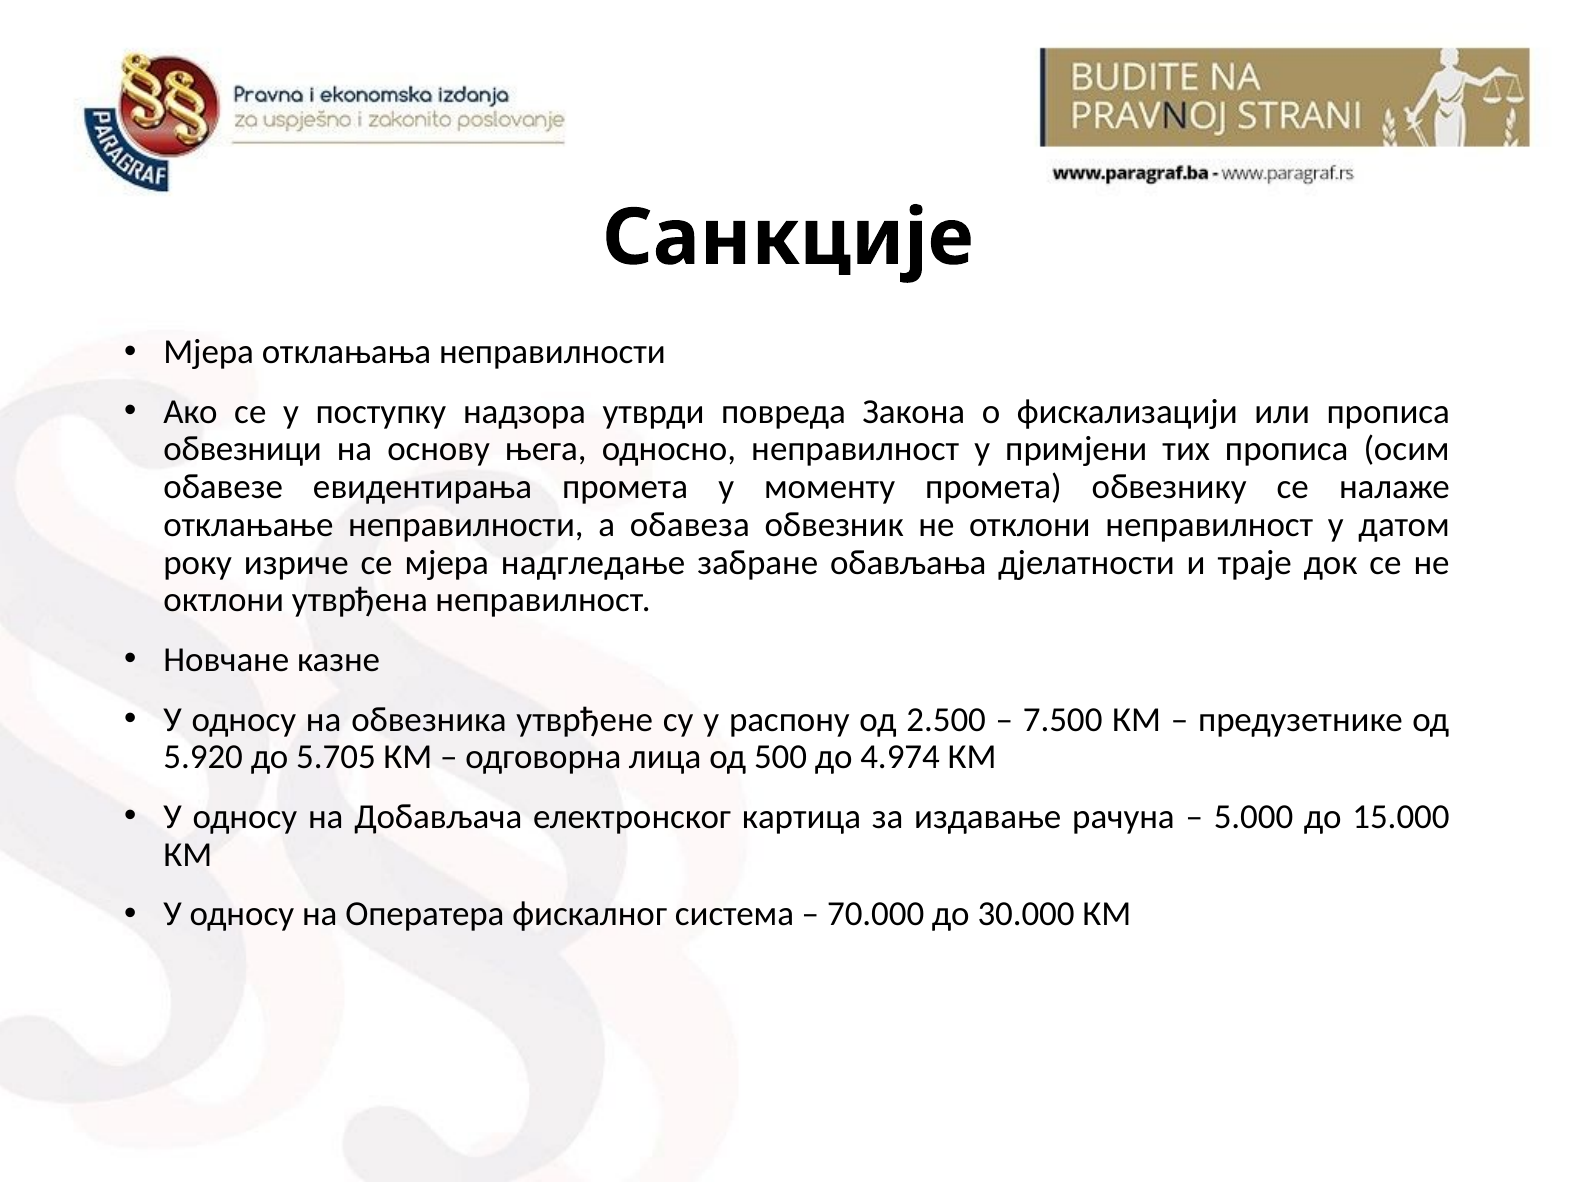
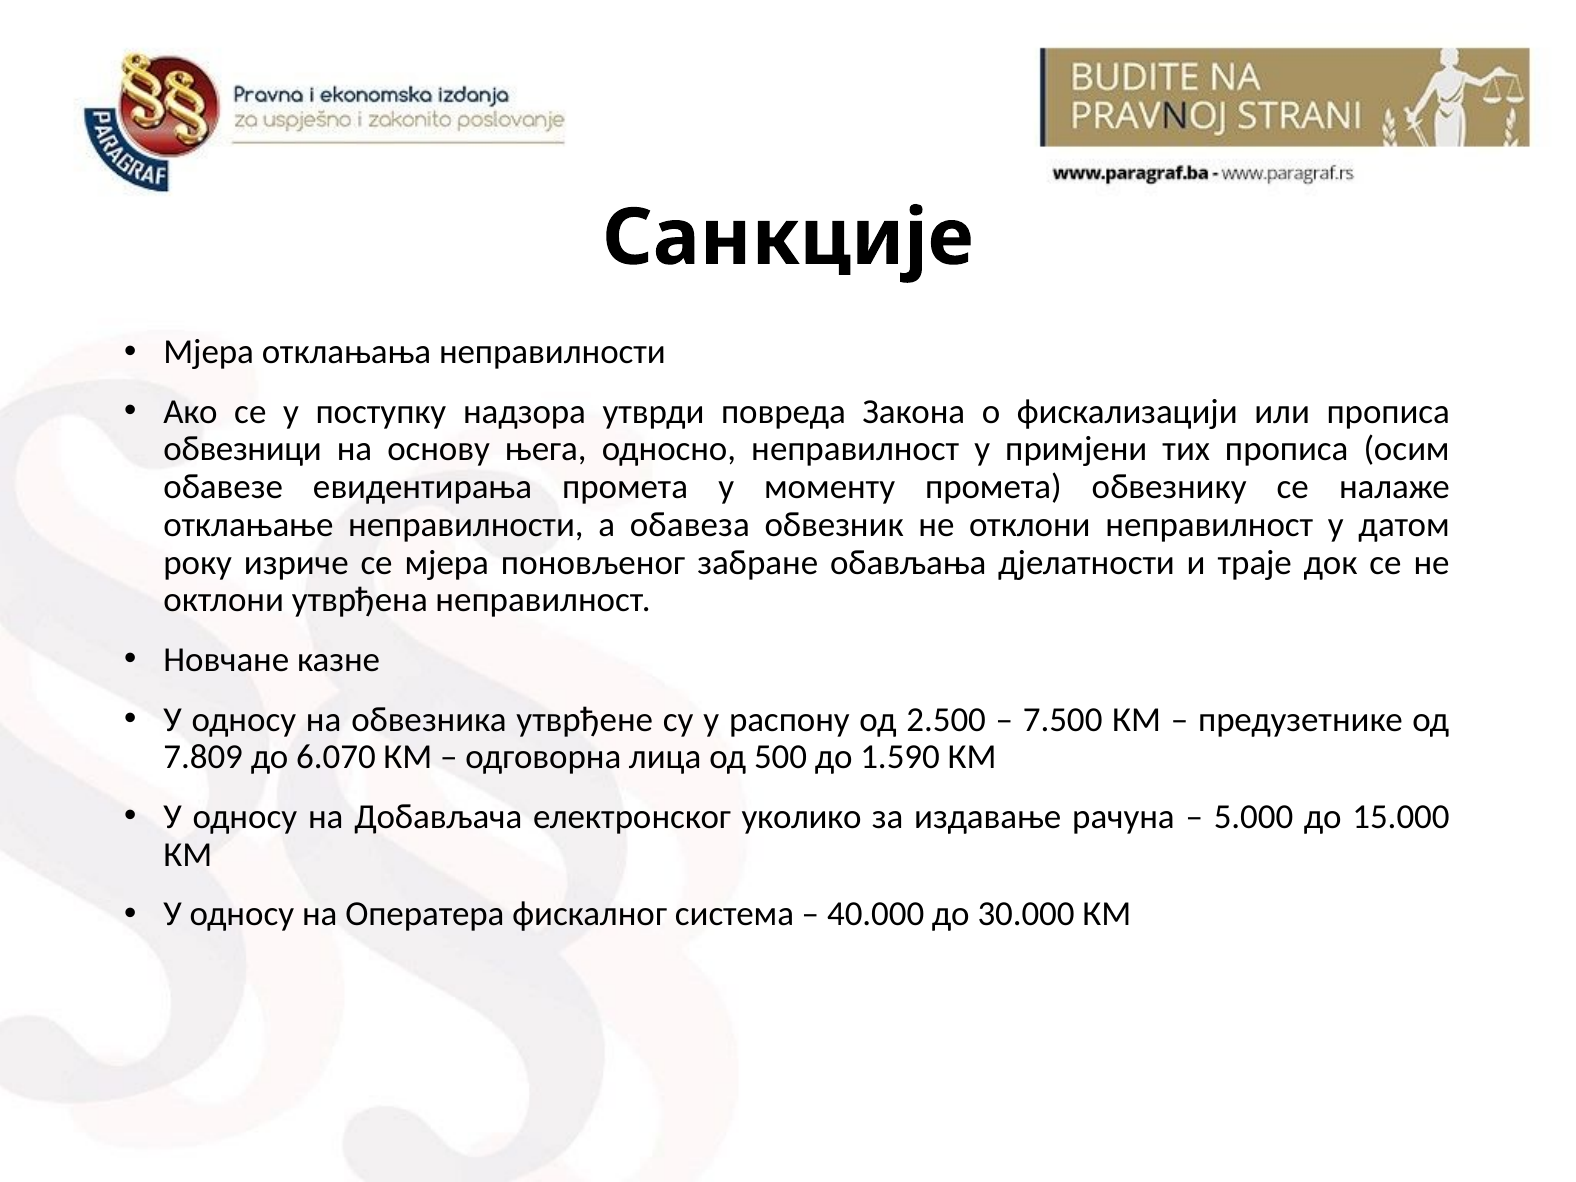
надгледање: надгледање -> поновљеног
5.920: 5.920 -> 7.809
5.705: 5.705 -> 6.070
4.974: 4.974 -> 1.590
картица: картица -> уколико
70.000: 70.000 -> 40.000
